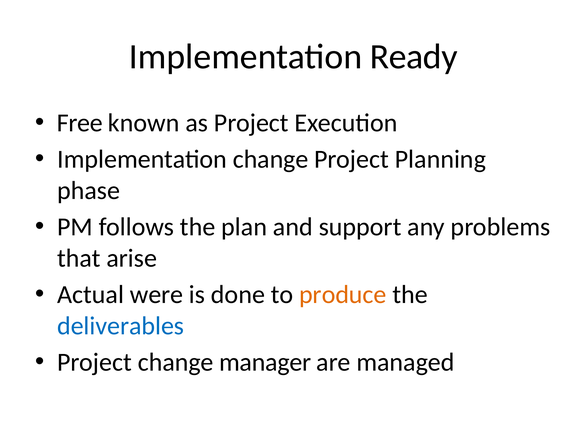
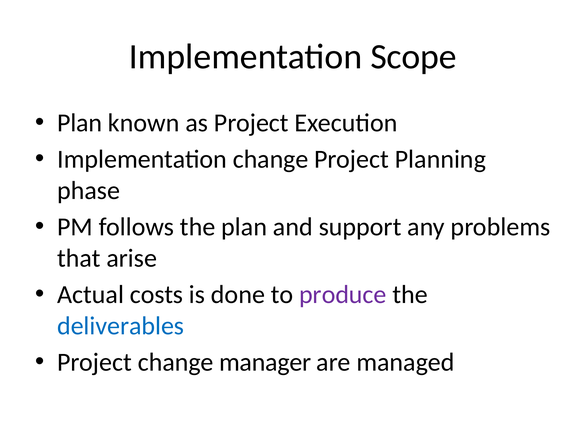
Ready: Ready -> Scope
Free at (80, 123): Free -> Plan
were: were -> costs
produce colour: orange -> purple
